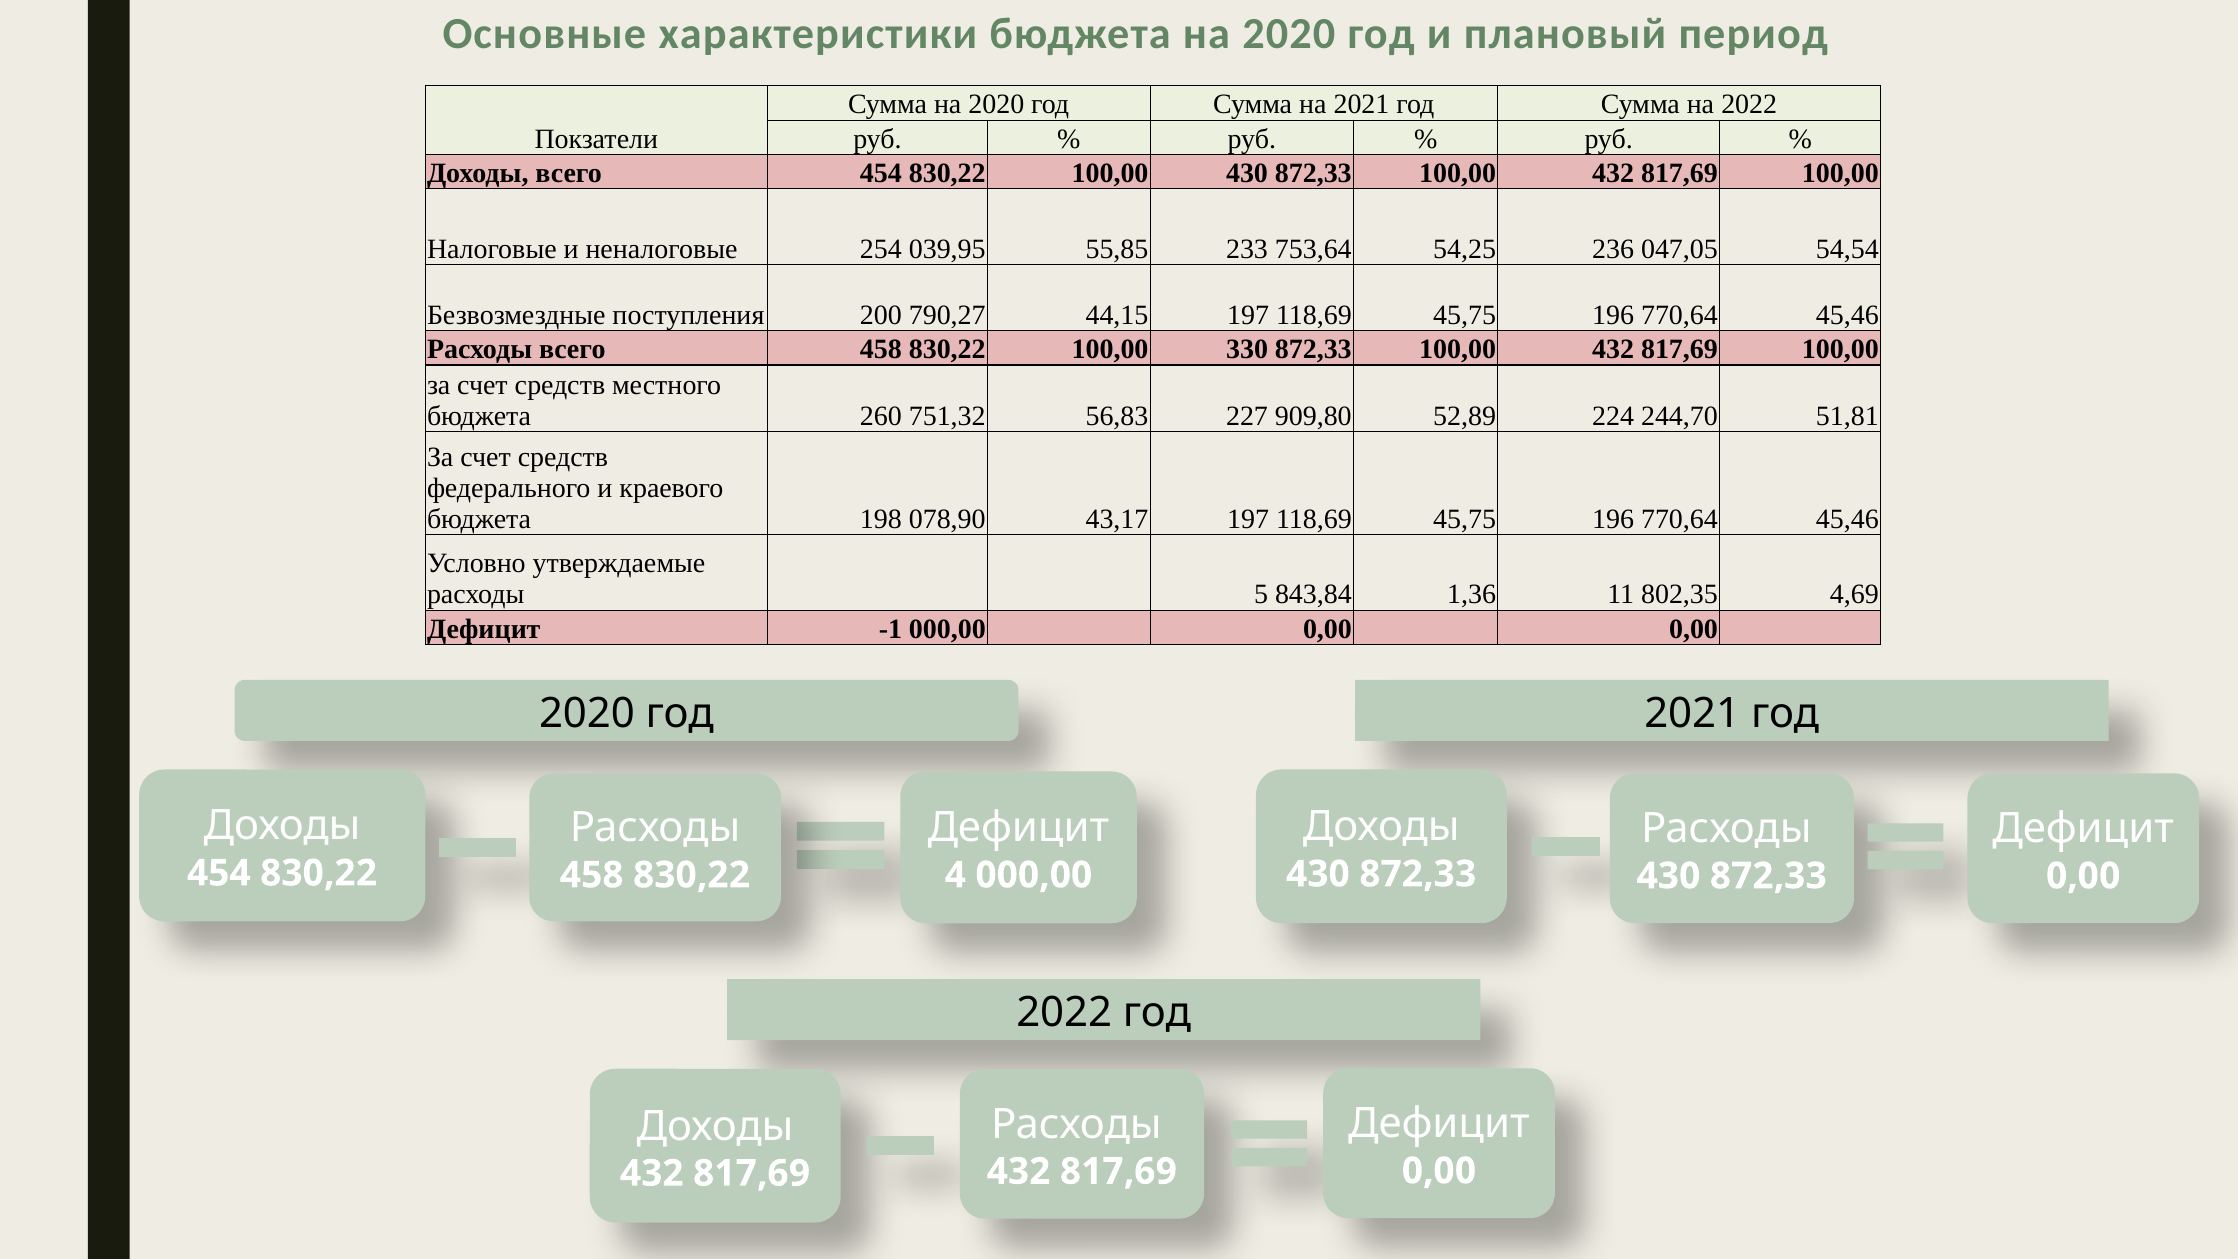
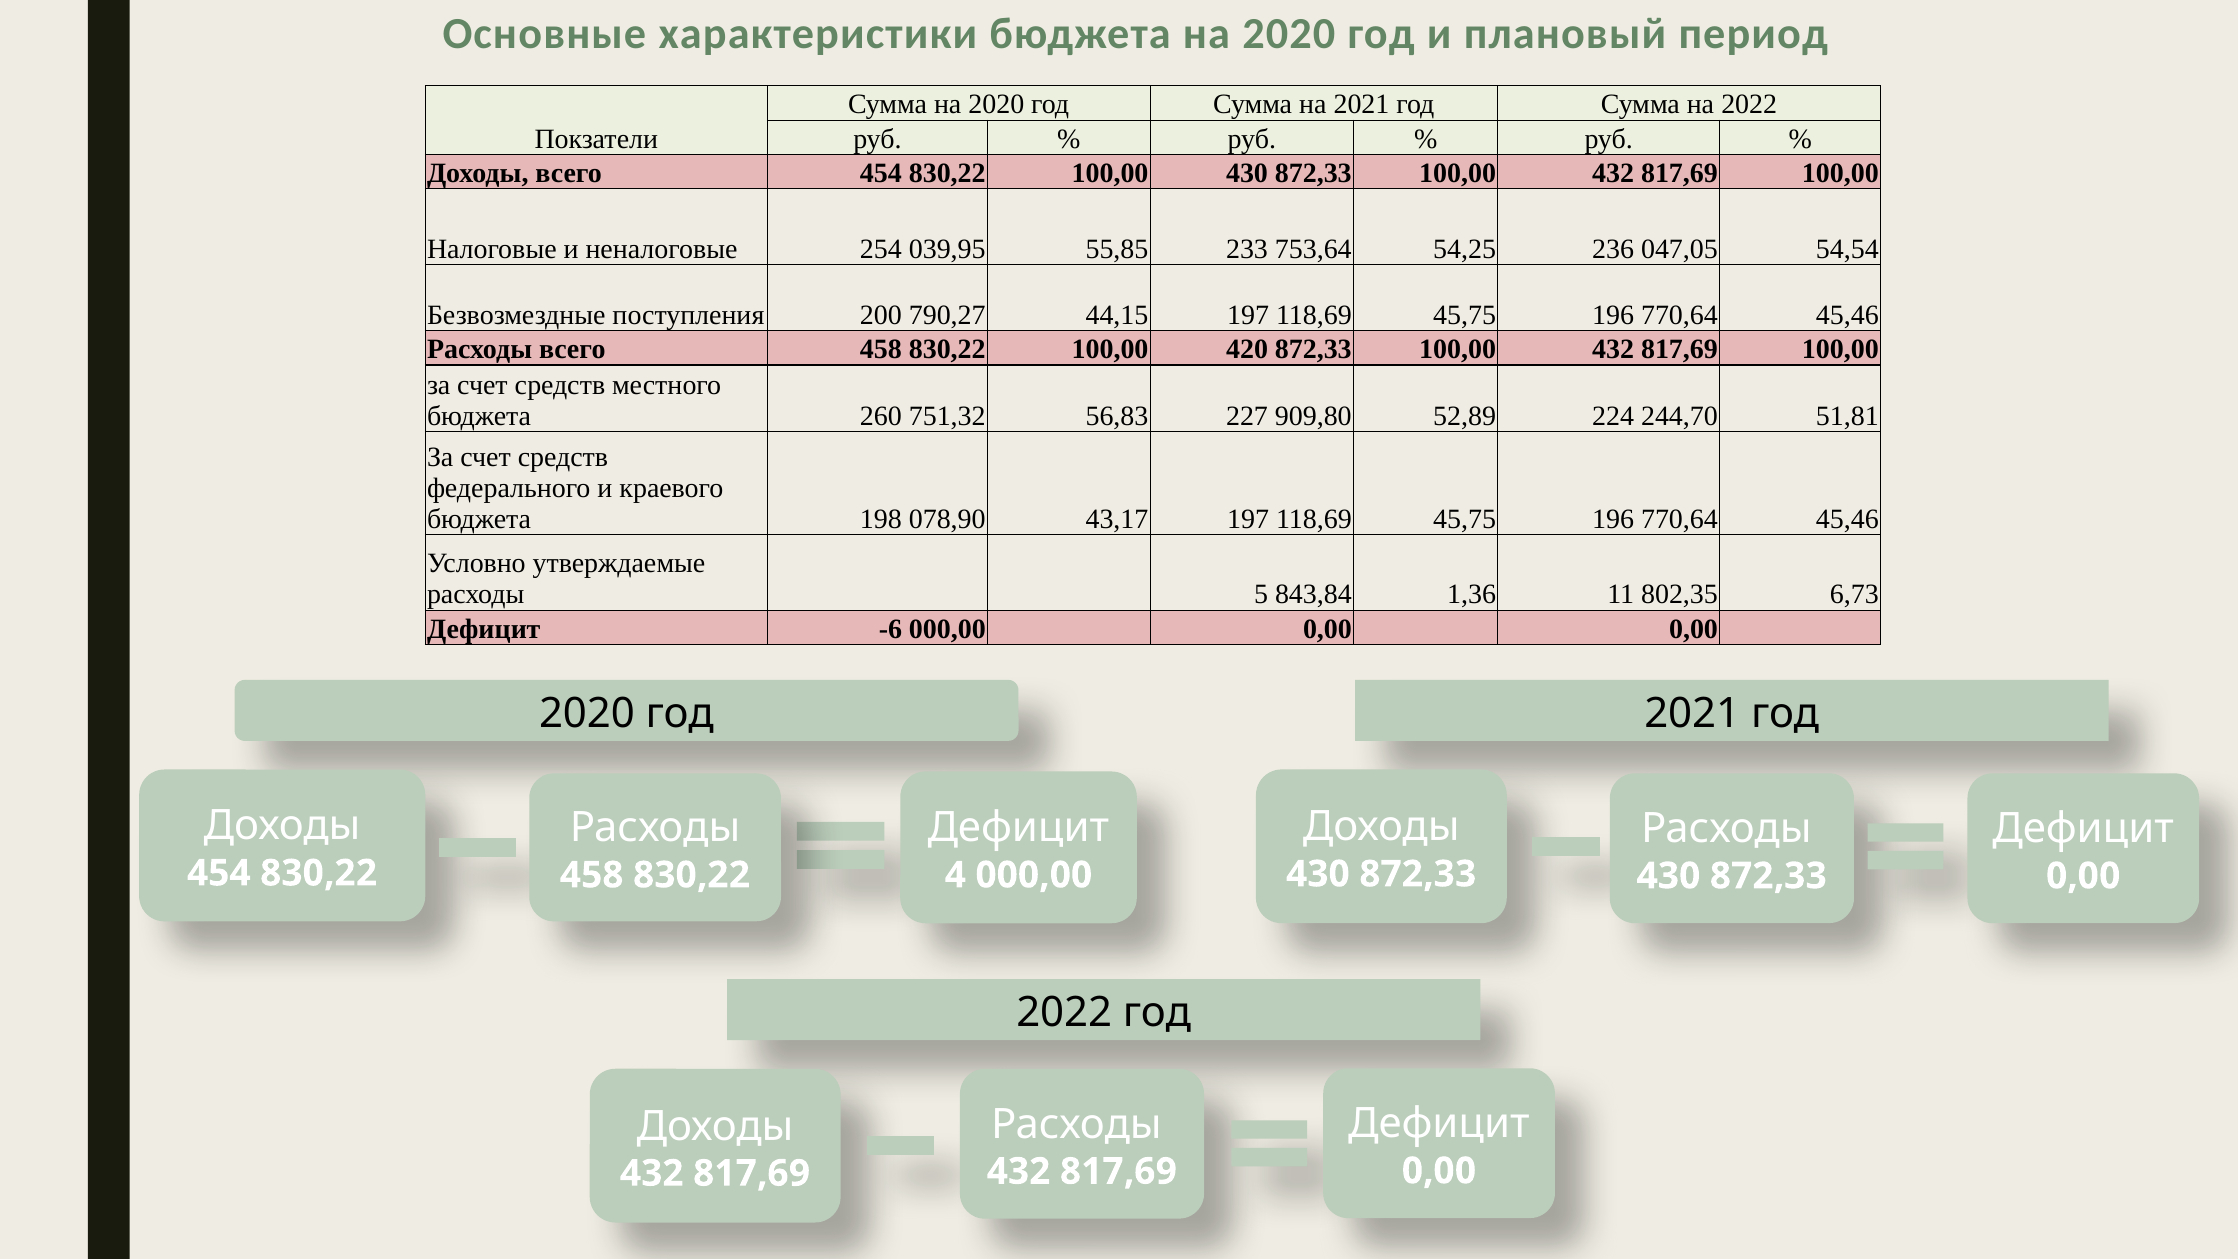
330: 330 -> 420
4,69: 4,69 -> 6,73
-1: -1 -> -6
